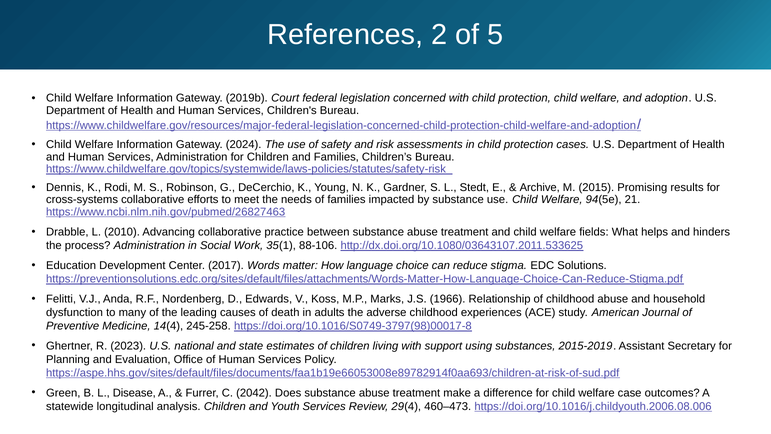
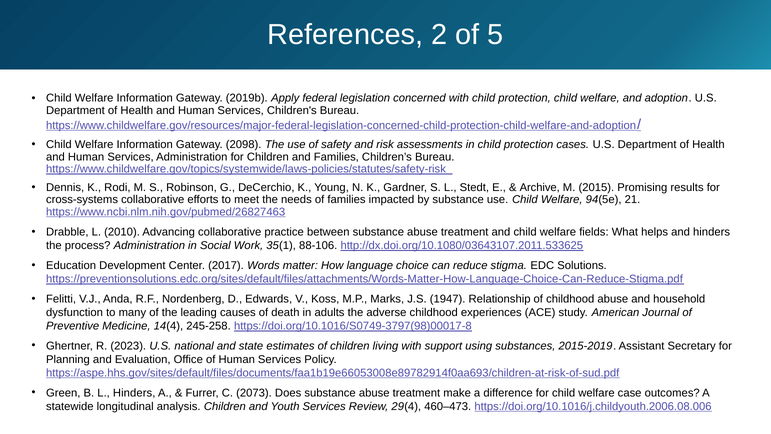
Court: Court -> Apply
2024: 2024 -> 2098
1966: 1966 -> 1947
L Disease: Disease -> Hinders
2042: 2042 -> 2073
